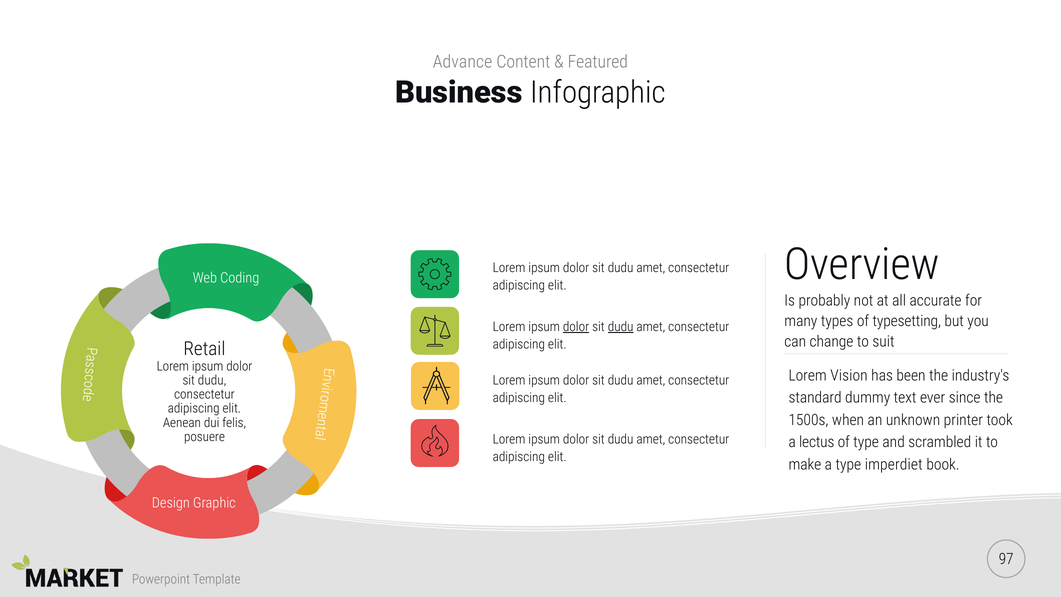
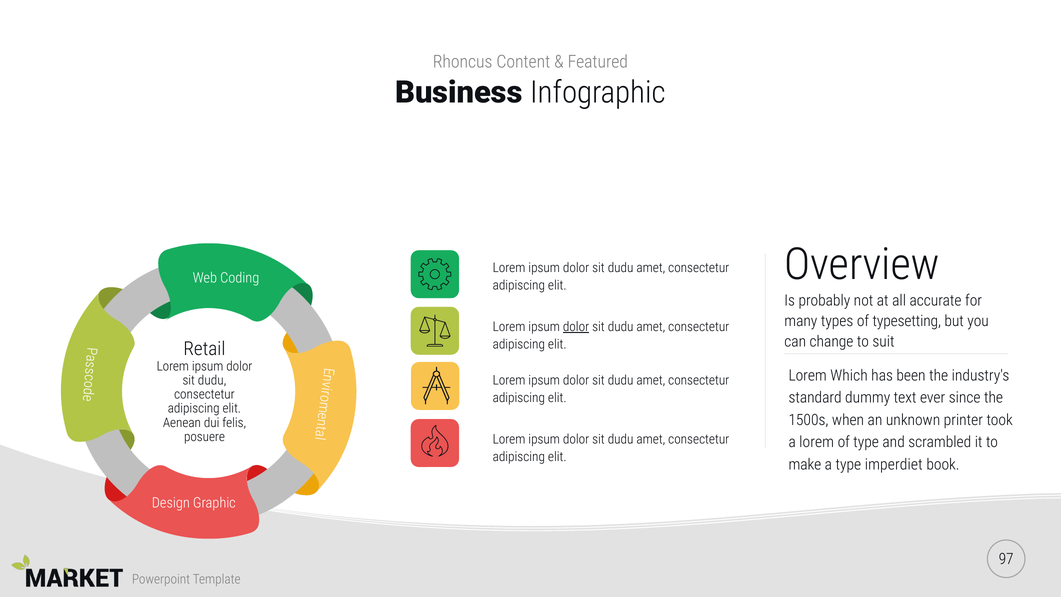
Advance: Advance -> Rhoncus
dudu at (621, 327) underline: present -> none
Vision: Vision -> Which
a lectus: lectus -> lorem
